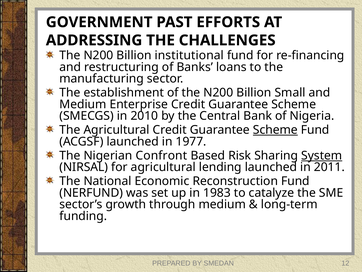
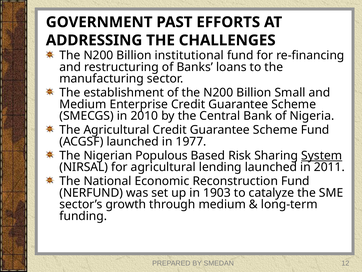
Scheme at (275, 130) underline: present -> none
Confront: Confront -> Populous
1983: 1983 -> 1903
